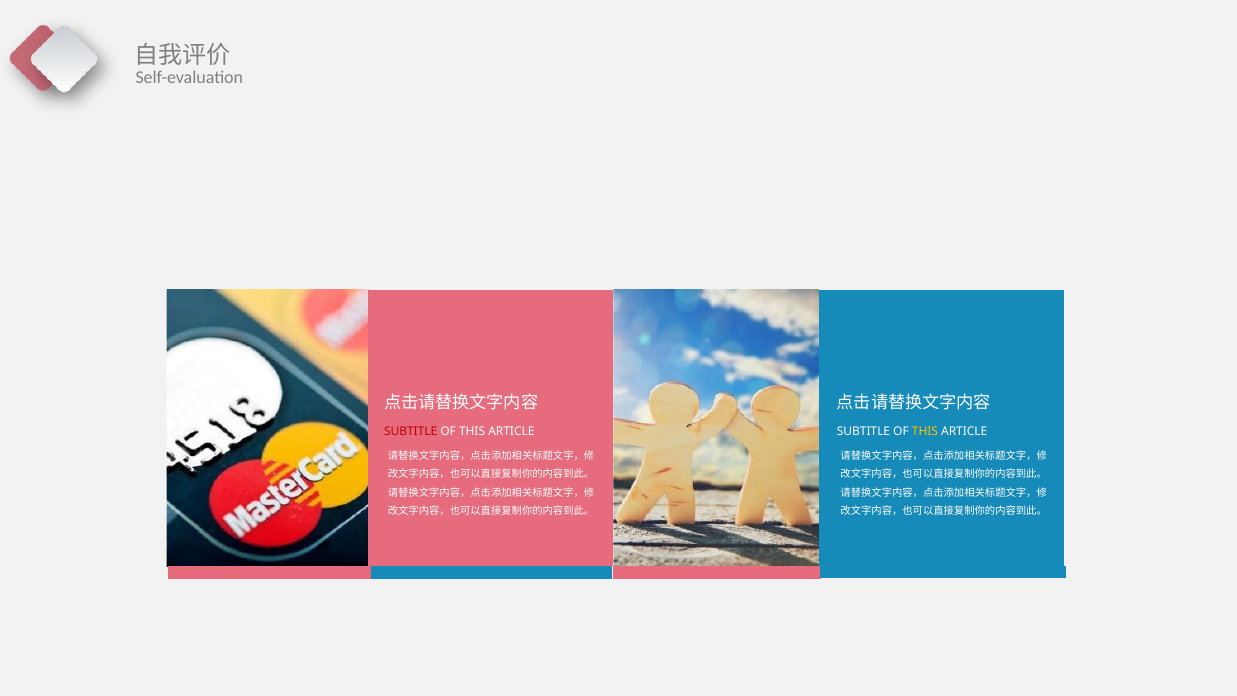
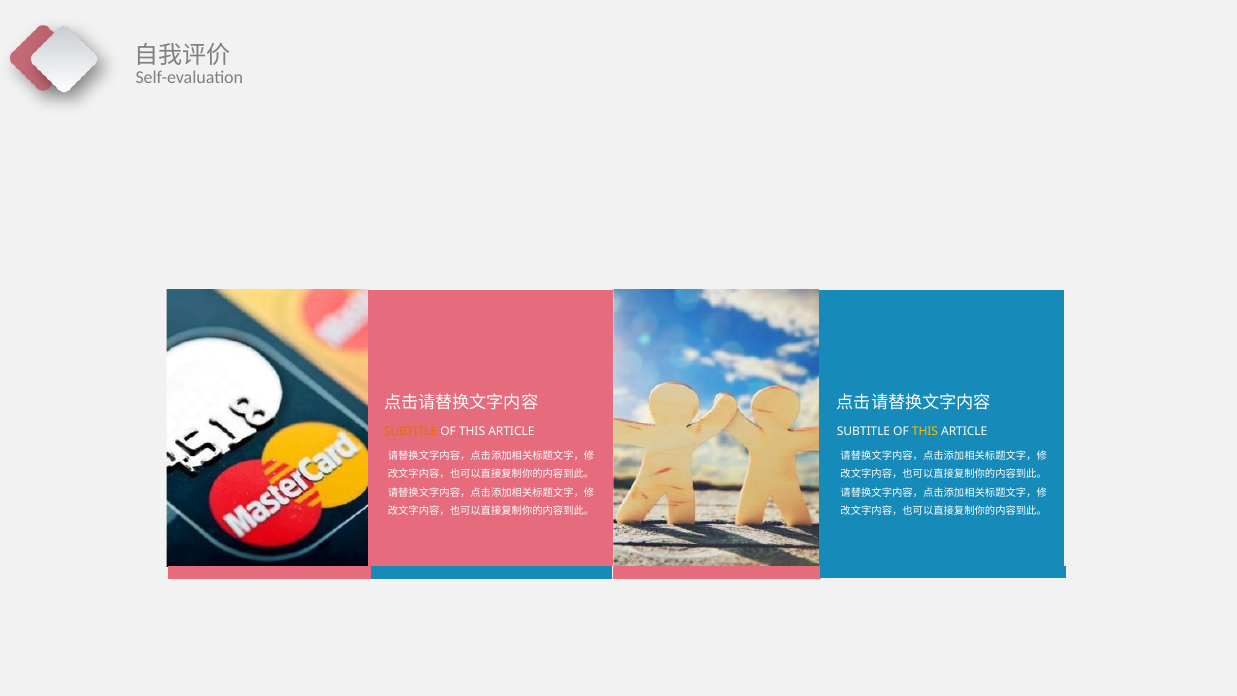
SUBTITLE at (411, 431) colour: red -> orange
